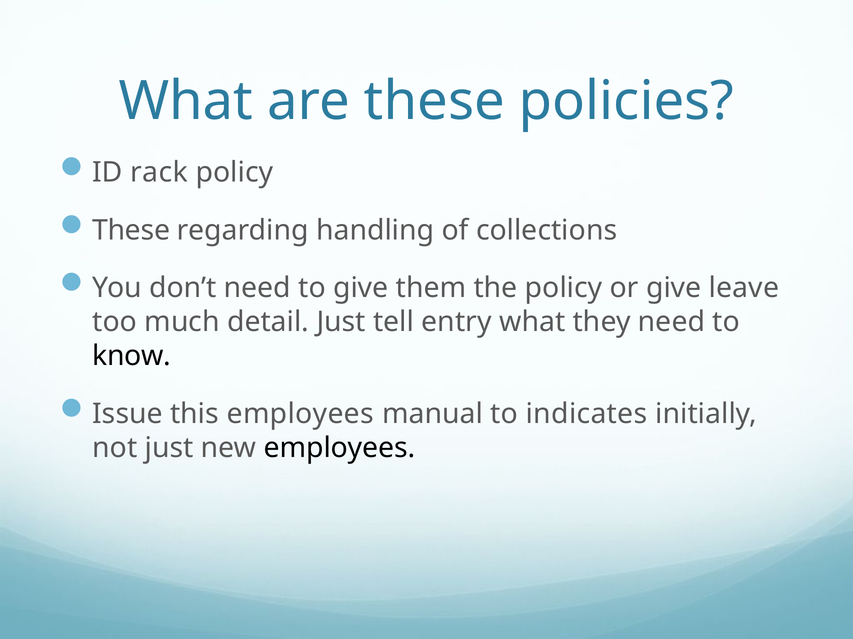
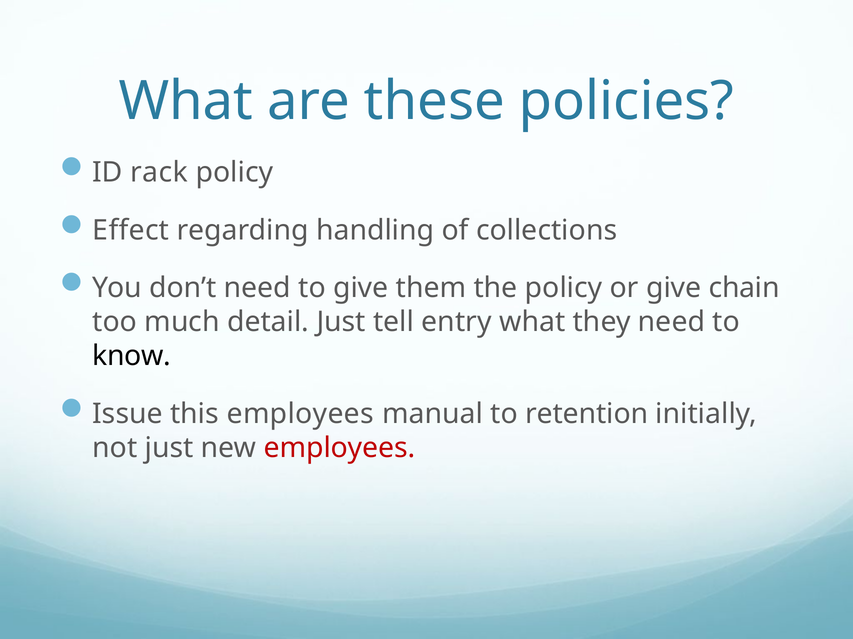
These at (131, 230): These -> Effect
leave: leave -> chain
indicates: indicates -> retention
employees at (340, 448) colour: black -> red
